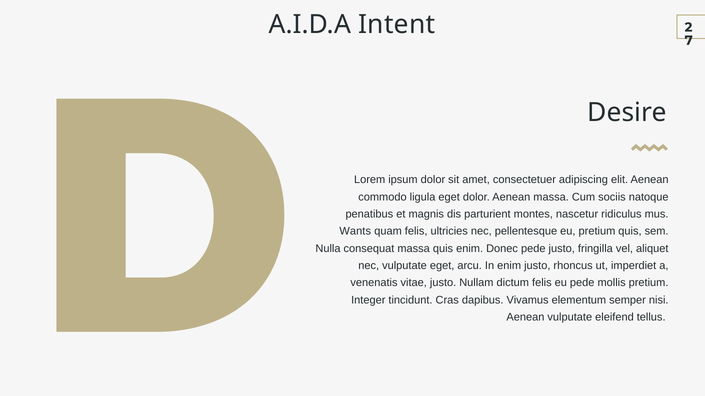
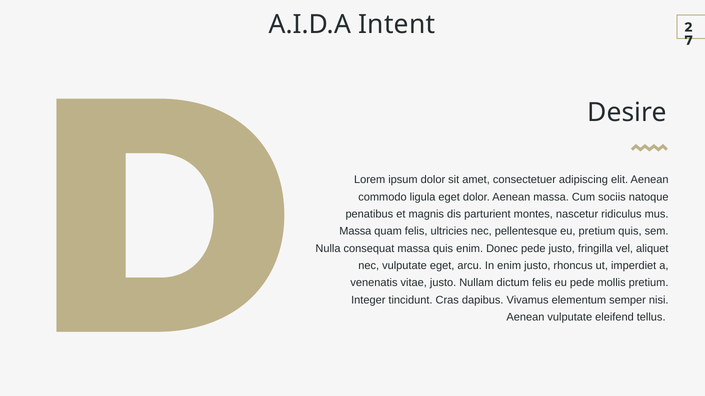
Wants at (355, 232): Wants -> Massa
